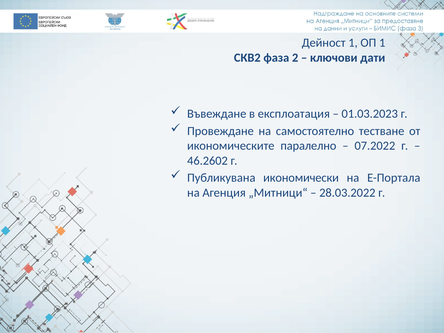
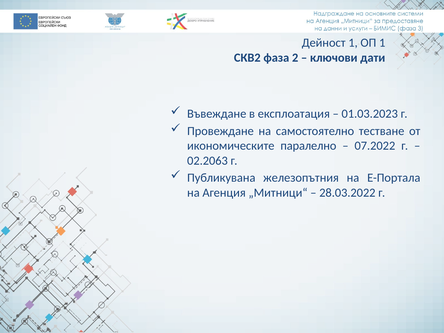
46.2602: 46.2602 -> 02.2063
икономически: икономически -> железопътния
